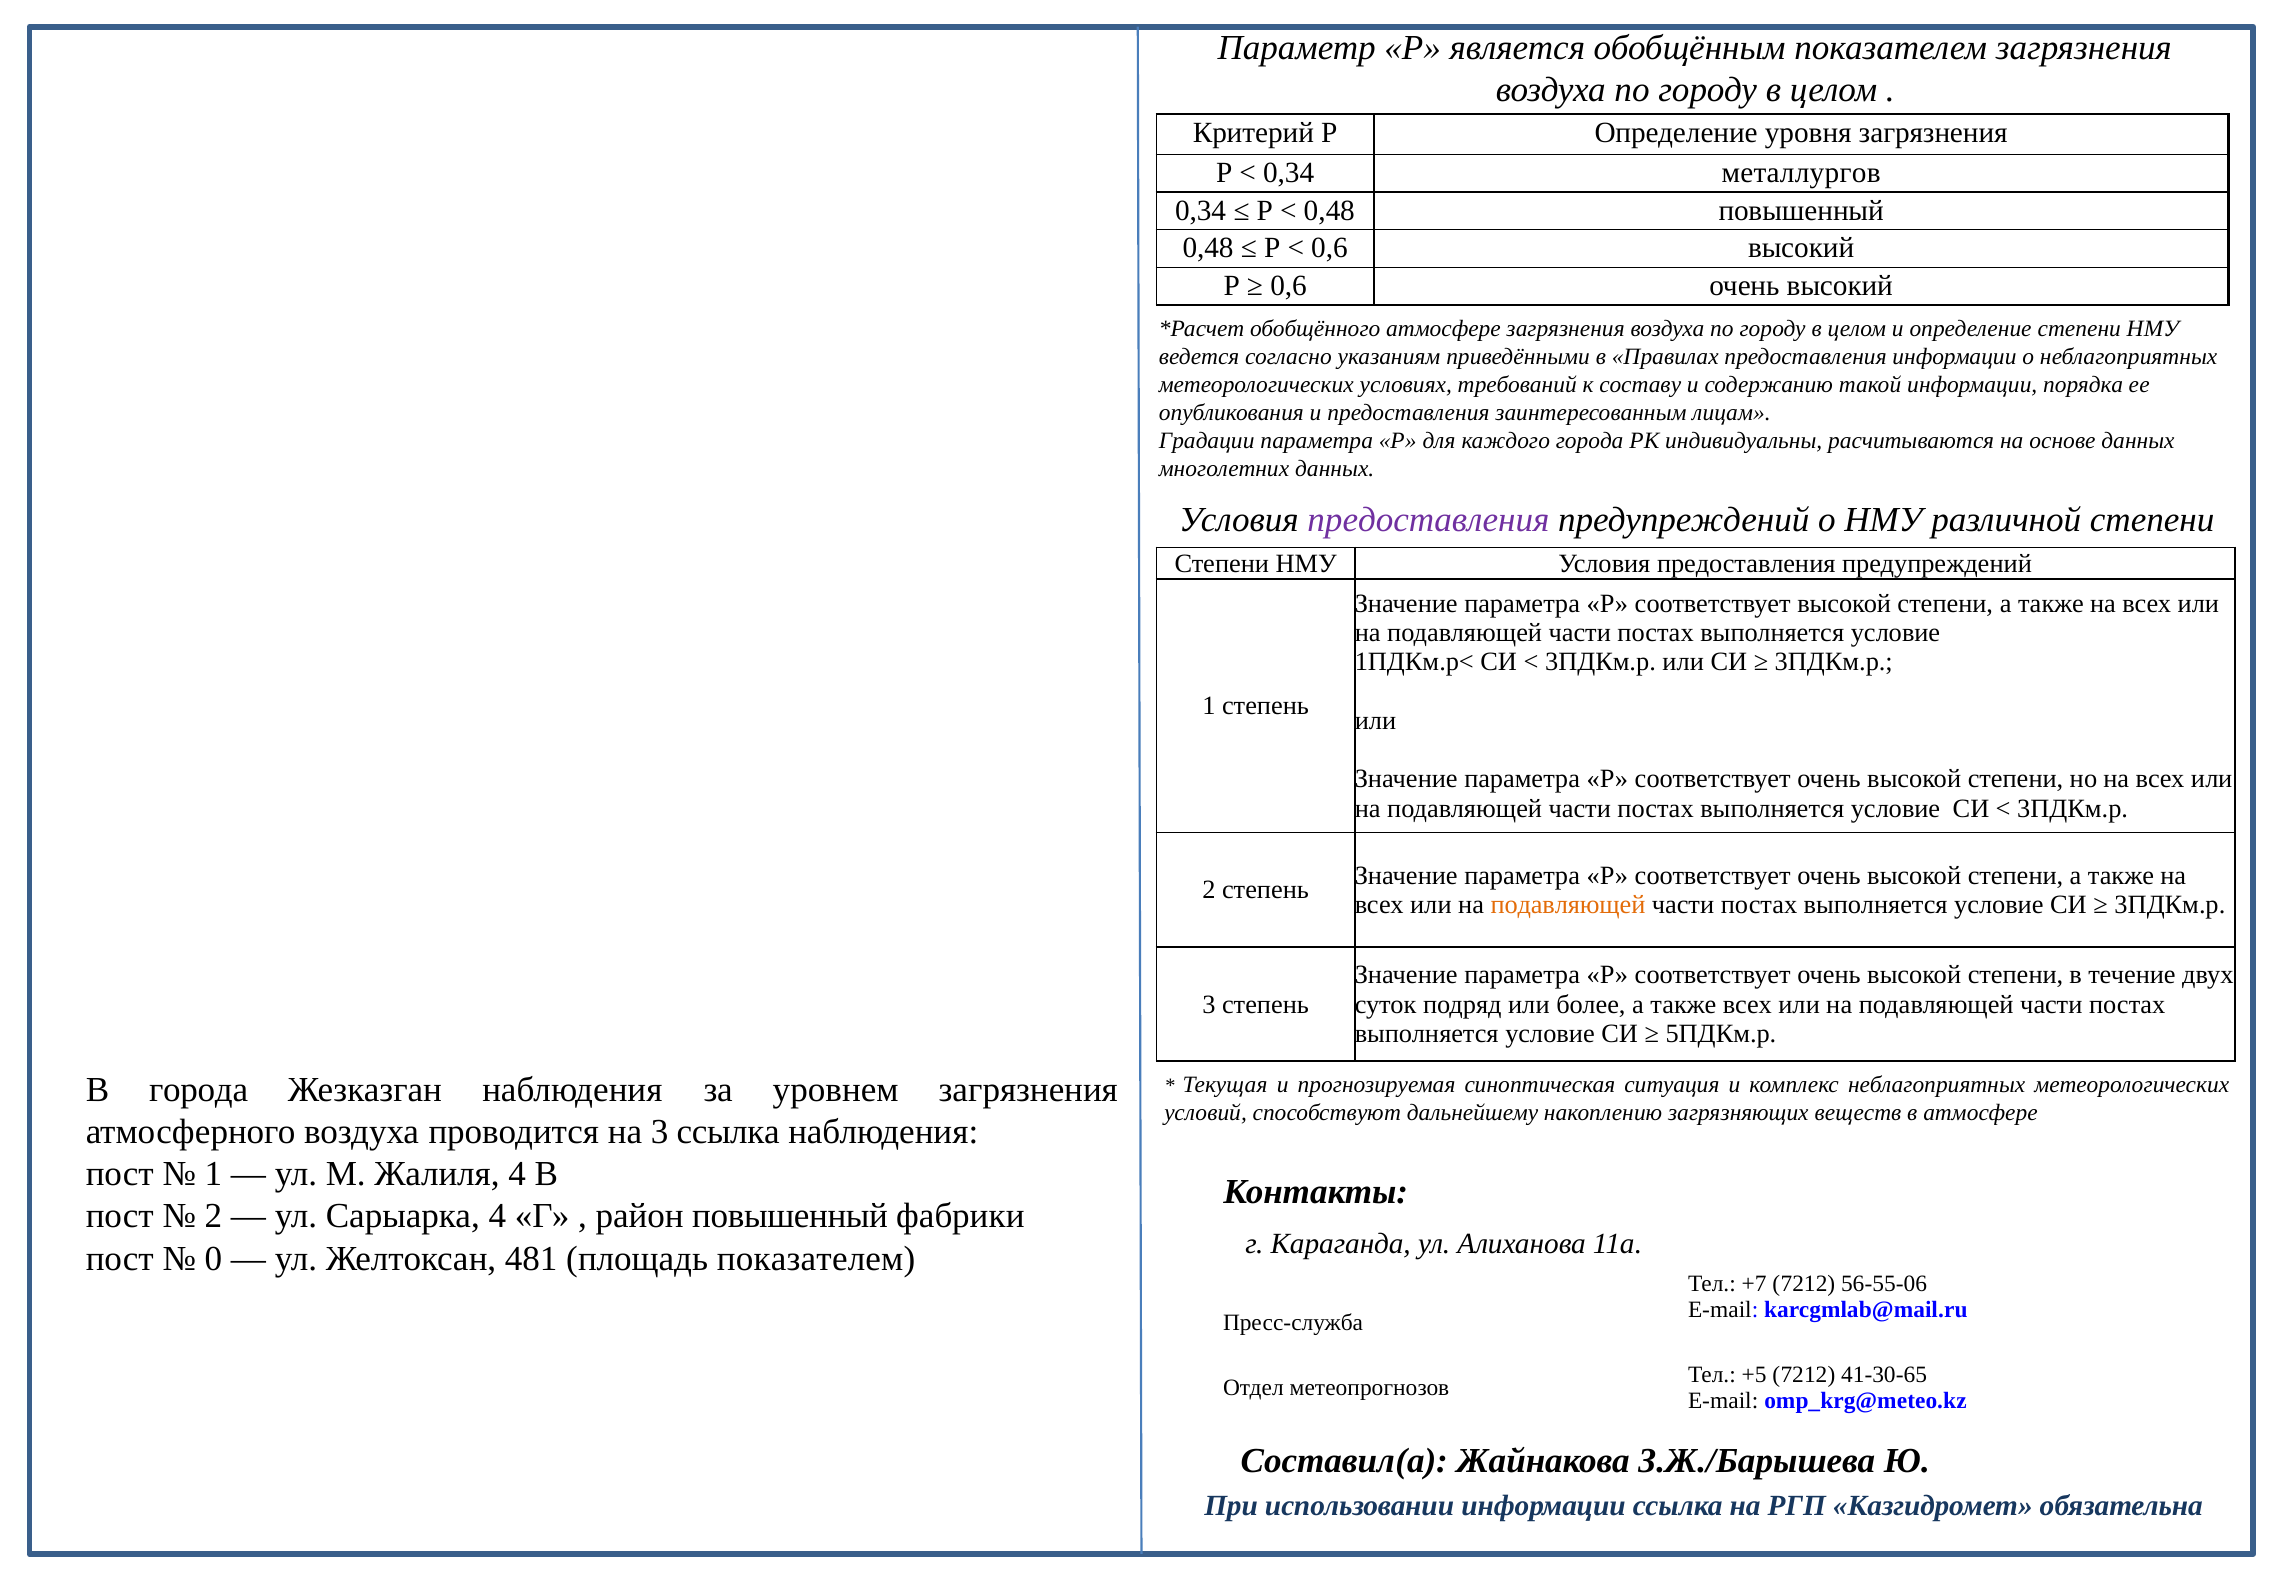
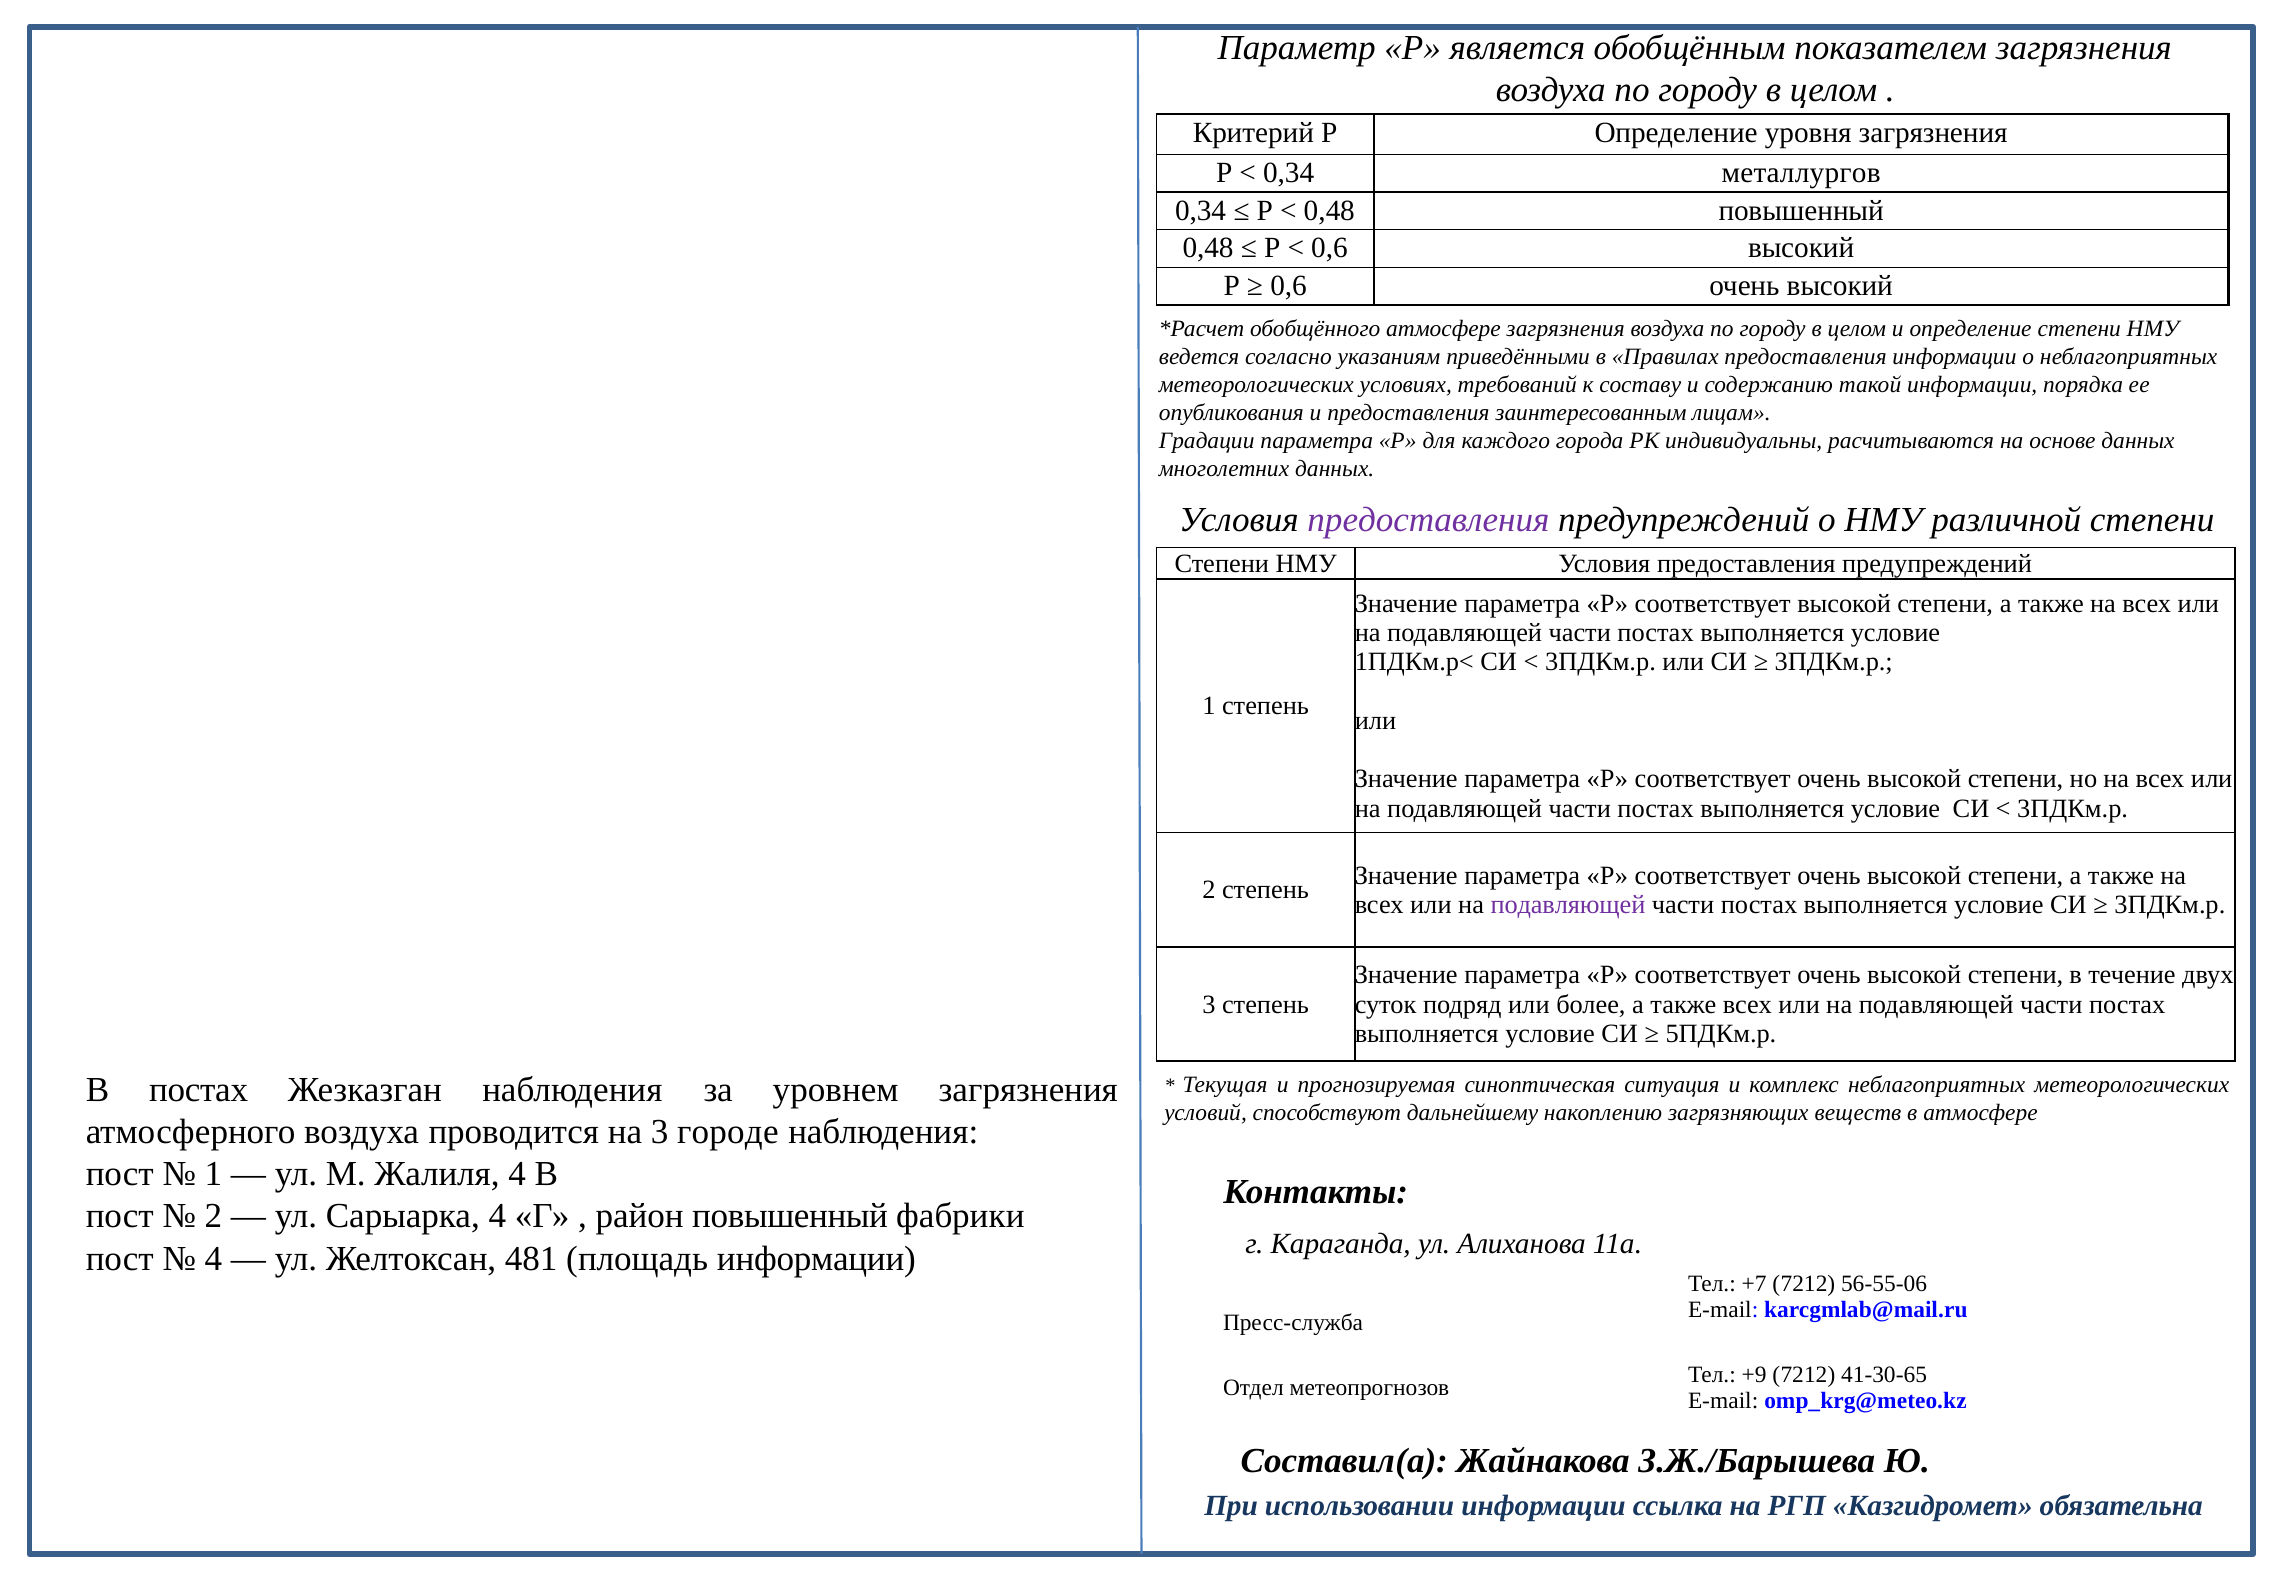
подавляющей at (1568, 904) colour: orange -> purple
В города: города -> постах
3 ссылка: ссылка -> городе
0 at (213, 1258): 0 -> 4
площадь показателем: показателем -> информации
+5: +5 -> +9
